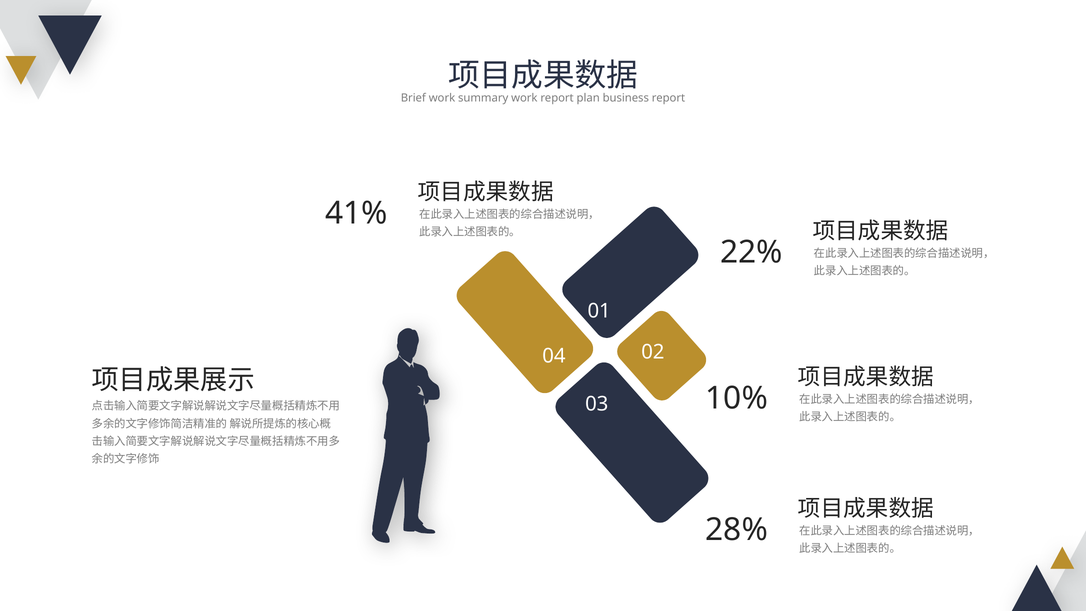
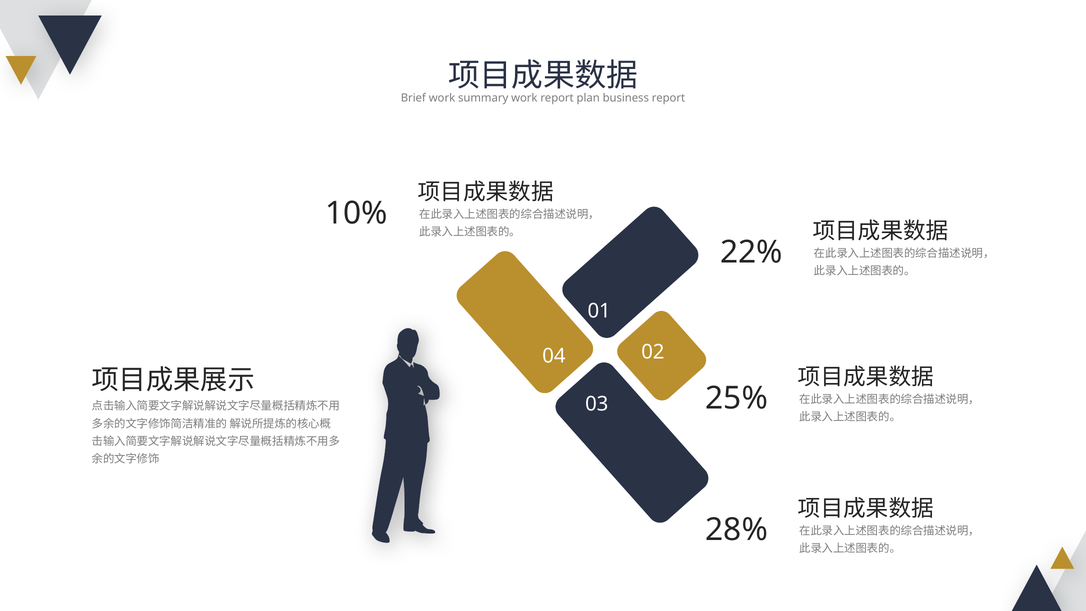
41%: 41% -> 10%
10%: 10% -> 25%
